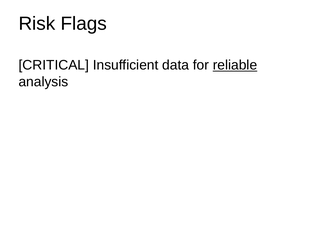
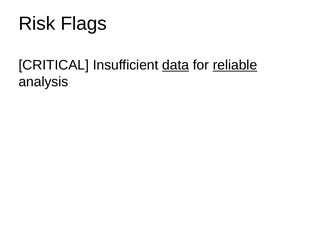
data underline: none -> present
